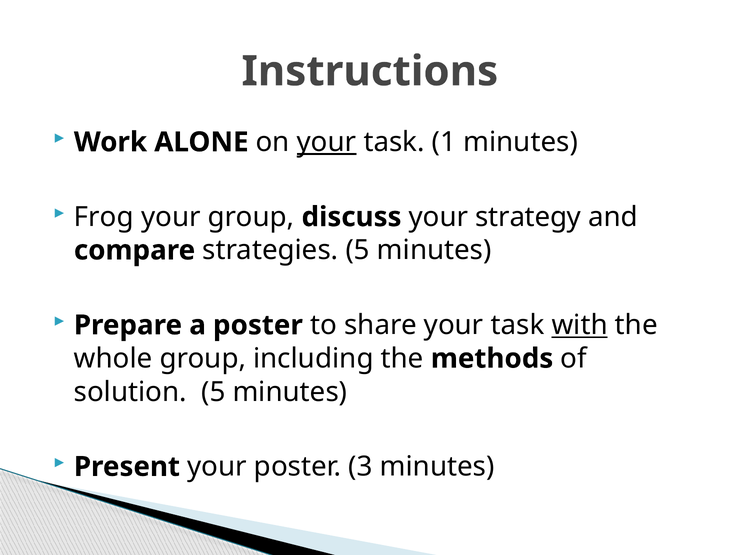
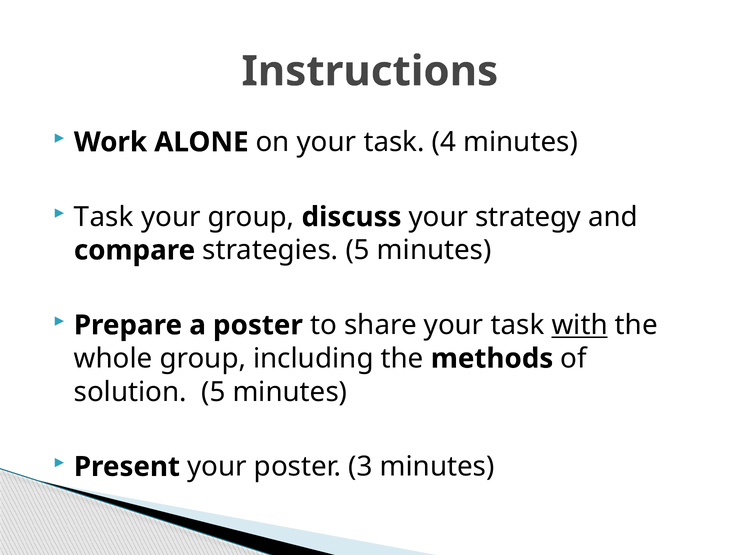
your at (327, 142) underline: present -> none
1: 1 -> 4
Frog at (104, 217): Frog -> Task
